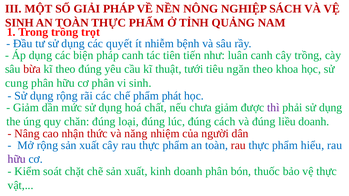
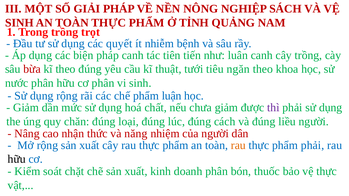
cung: cung -> nước
phát: phát -> luận
liều doanh: doanh -> người
rau at (238, 145) colour: red -> orange
phẩm hiểu: hiểu -> phải
hữu at (17, 159) colour: purple -> black
